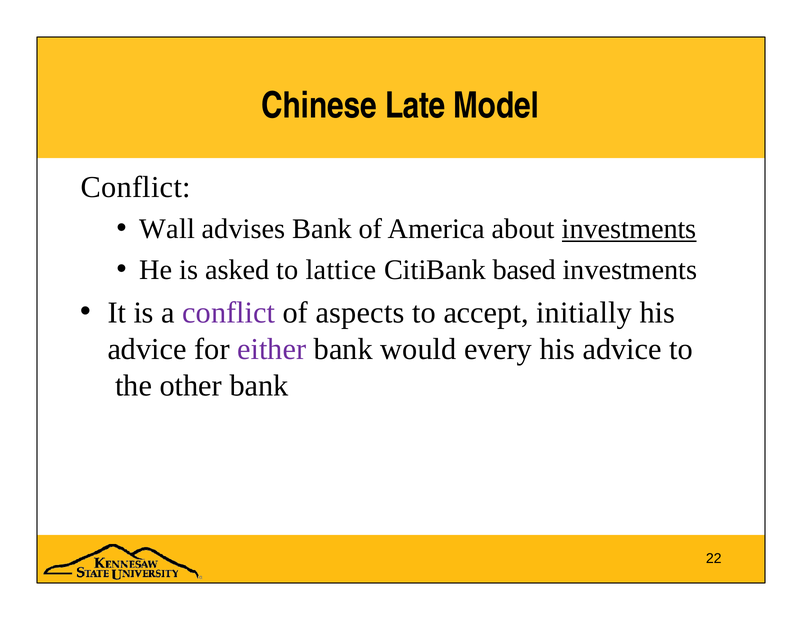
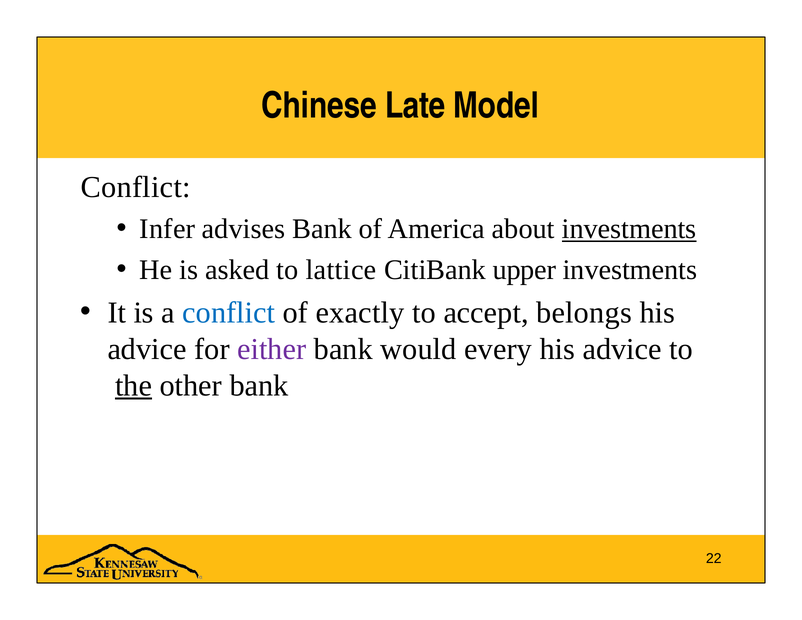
Wall: Wall -> Infer
based: based -> upper
conflict at (229, 312) colour: purple -> blue
aspects: aspects -> exactly
initially: initially -> belongs
the underline: none -> present
